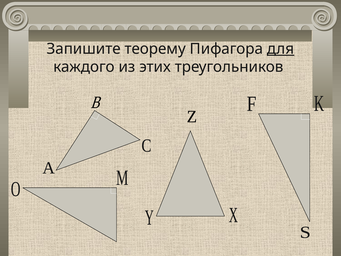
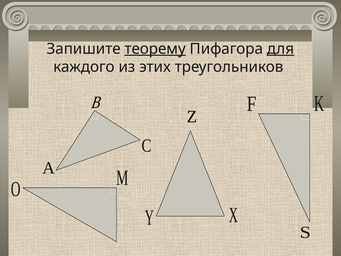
теорему underline: none -> present
